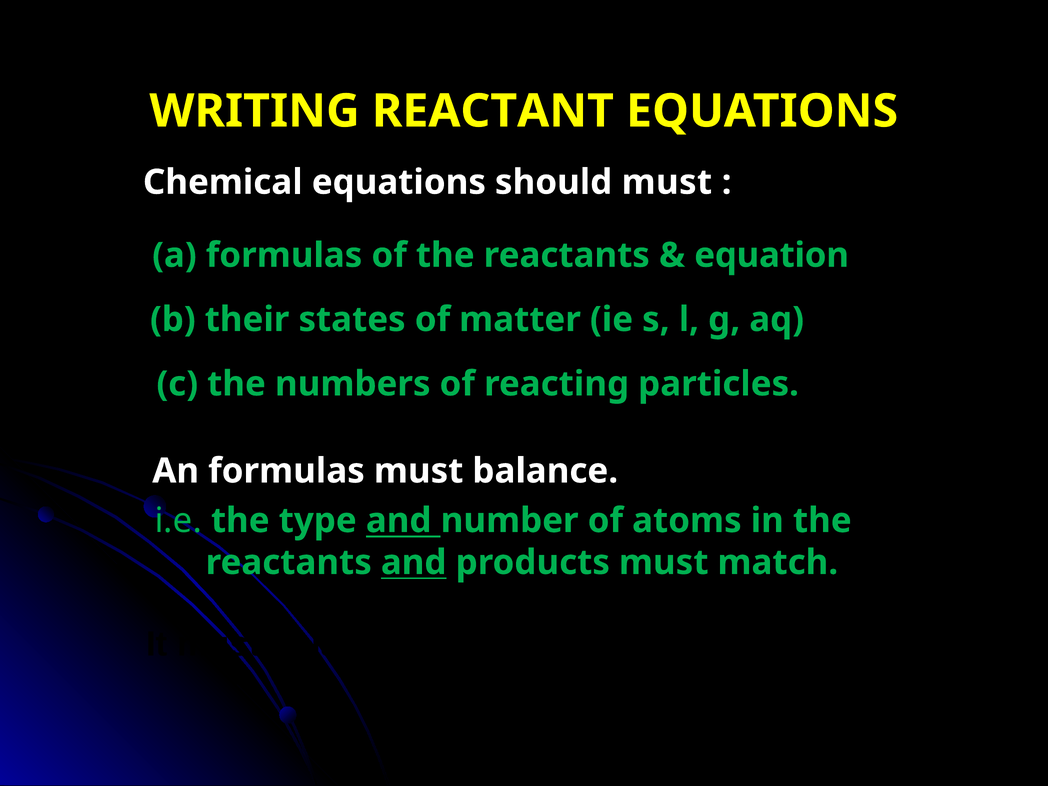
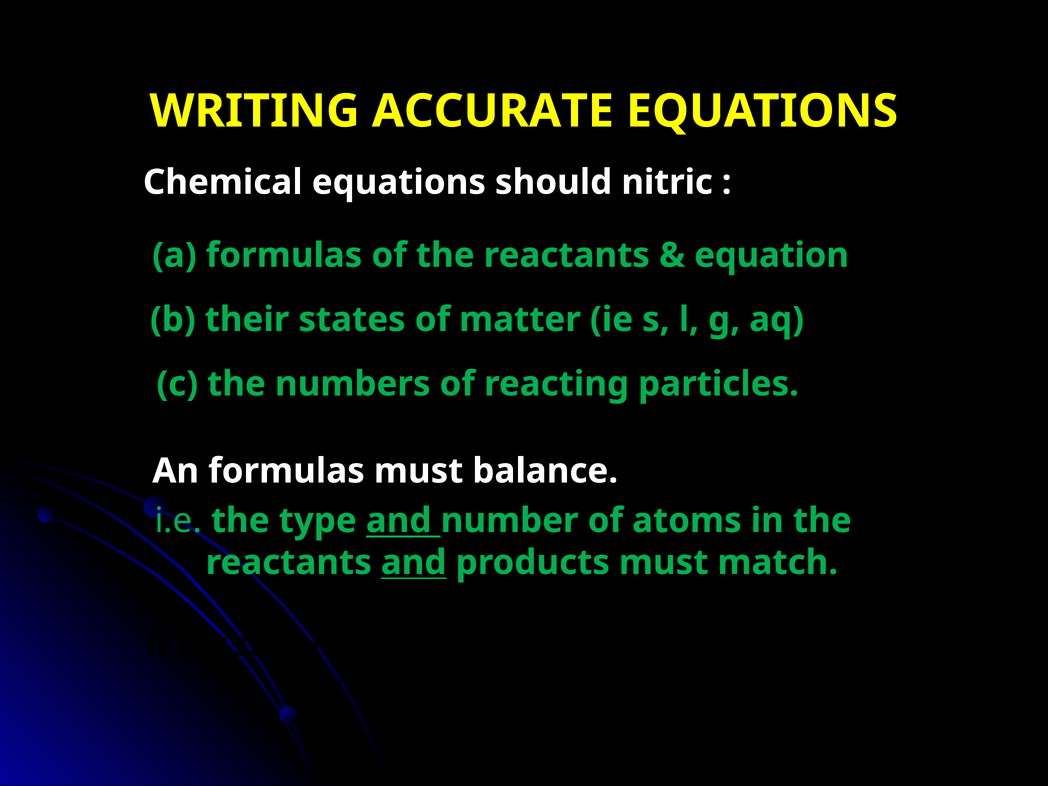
REACTANT: REACTANT -> ACCURATE
should must: must -> nitric
